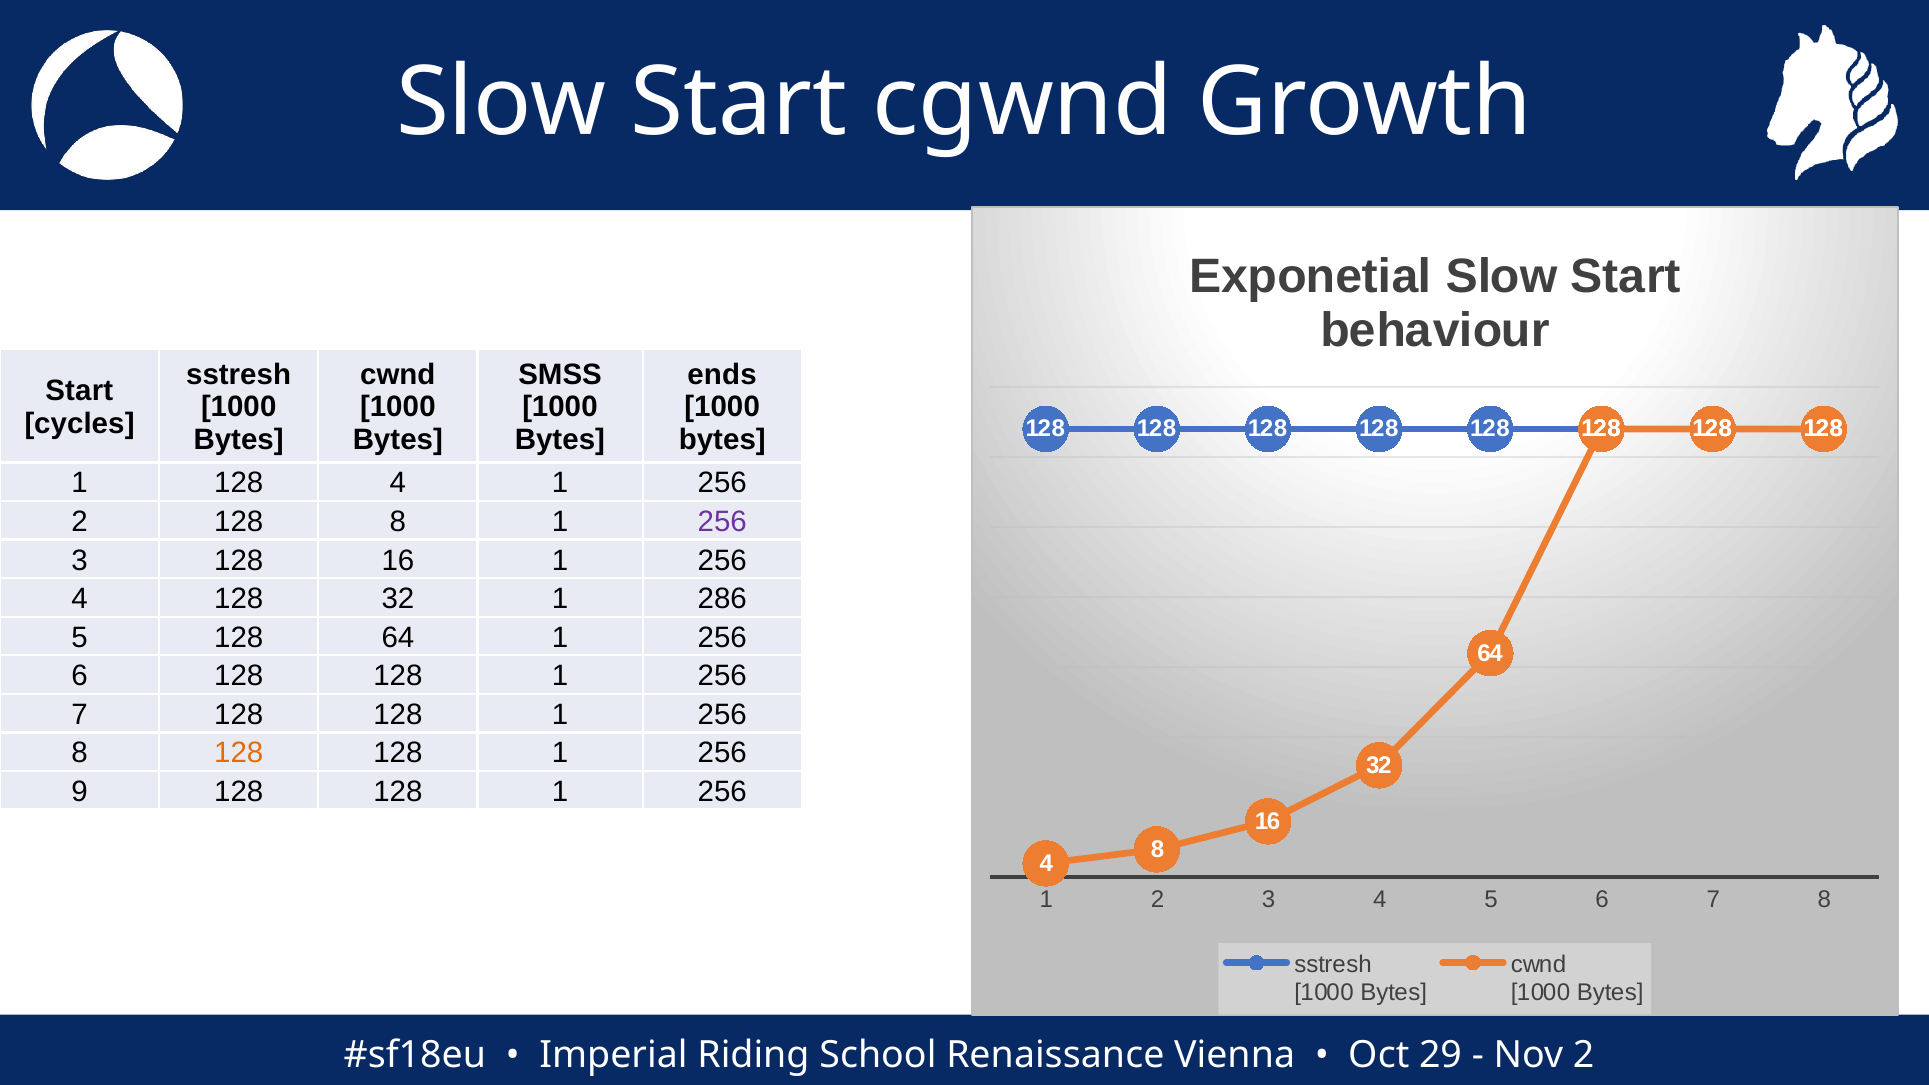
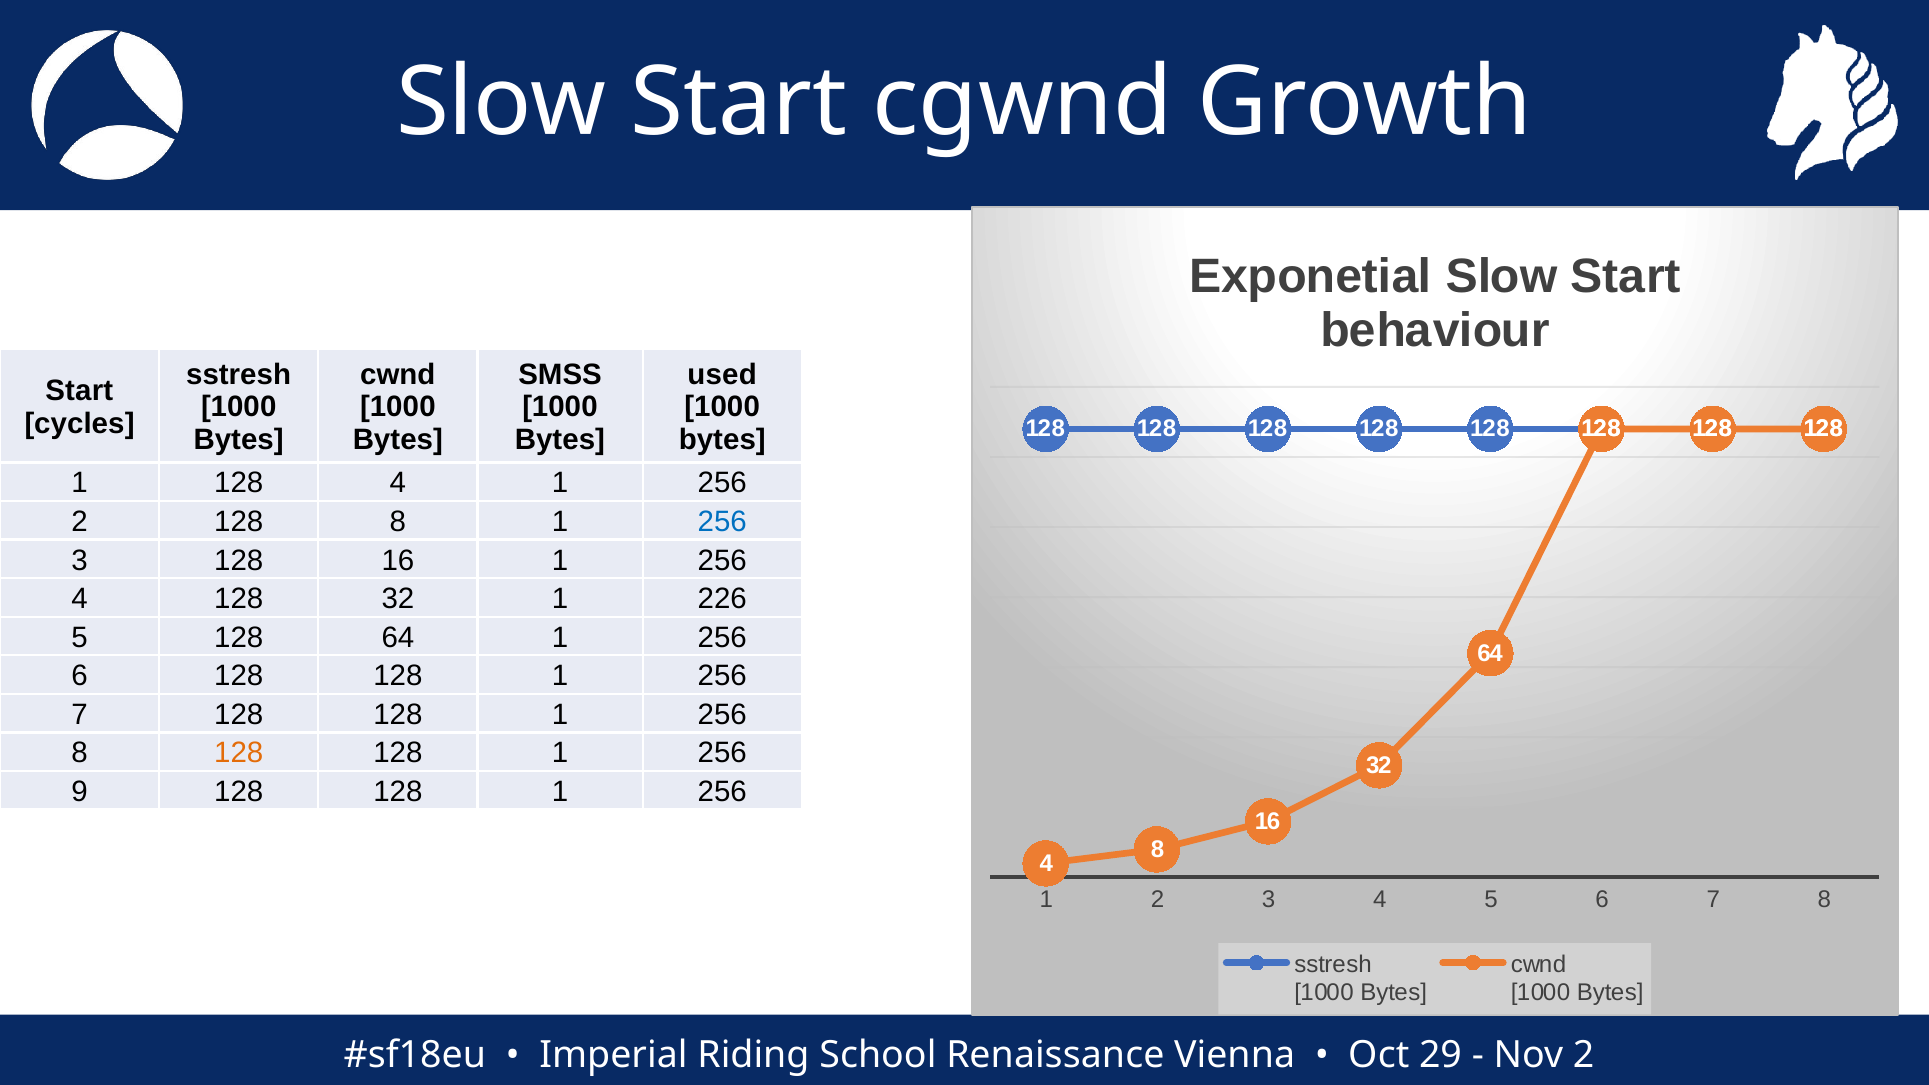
ends: ends -> used
256 at (722, 522) colour: purple -> blue
286: 286 -> 226
